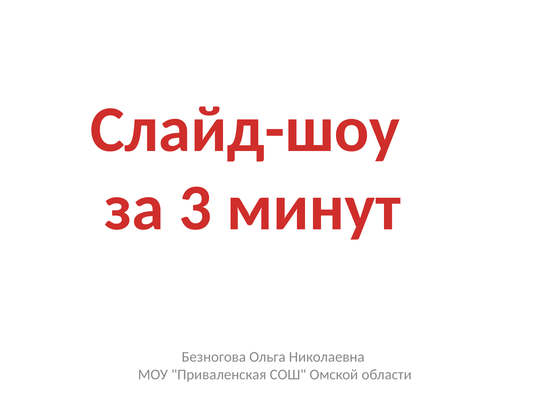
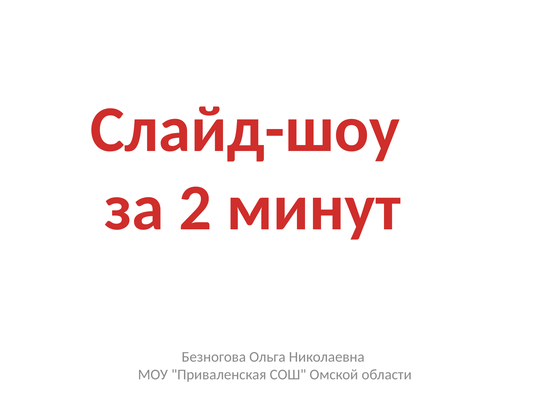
3: 3 -> 2
